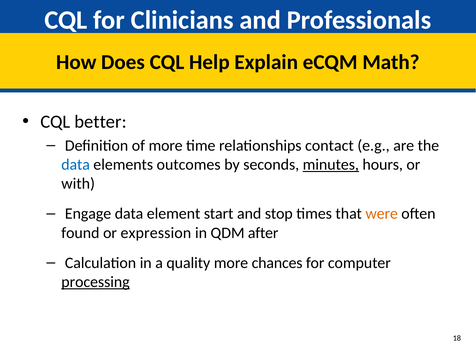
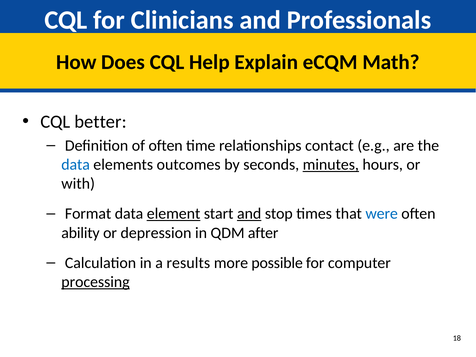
of more: more -> often
Engage: Engage -> Format
element underline: none -> present
and at (249, 214) underline: none -> present
were colour: orange -> blue
found: found -> ability
expression: expression -> depression
quality: quality -> results
chances: chances -> possible
